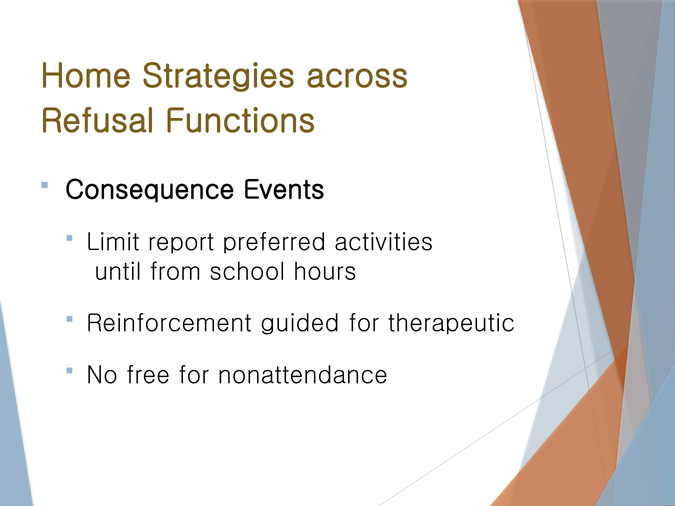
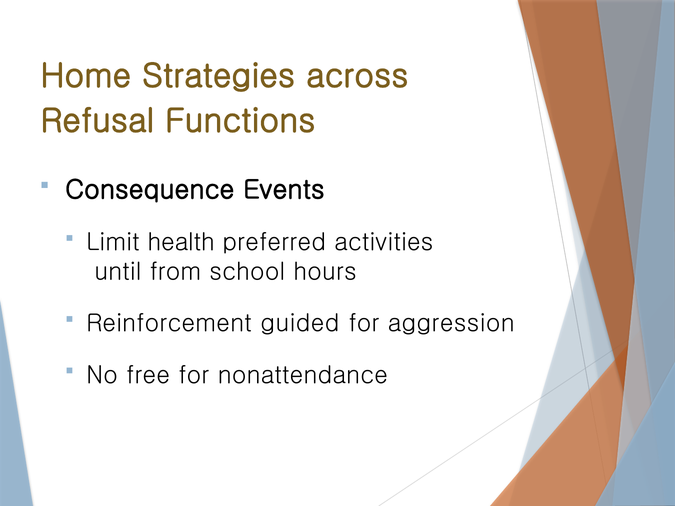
report: report -> health
therapeutic: therapeutic -> aggression
